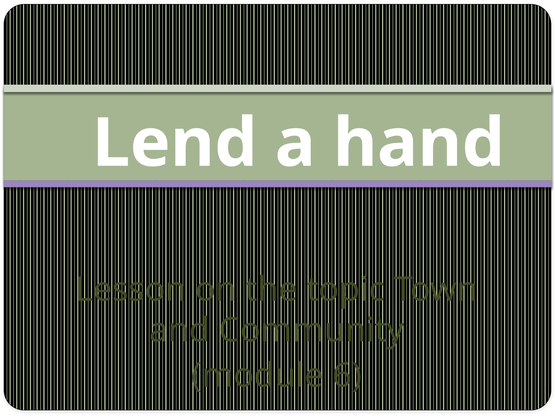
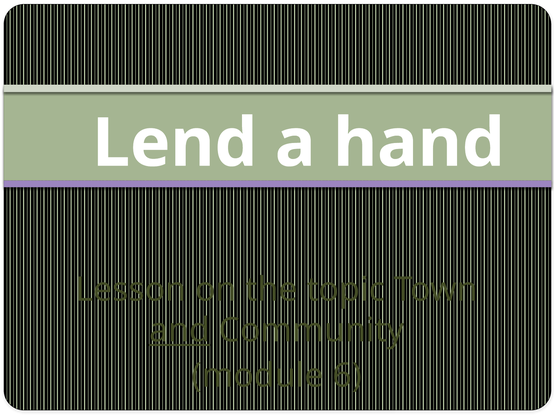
and underline: none -> present
